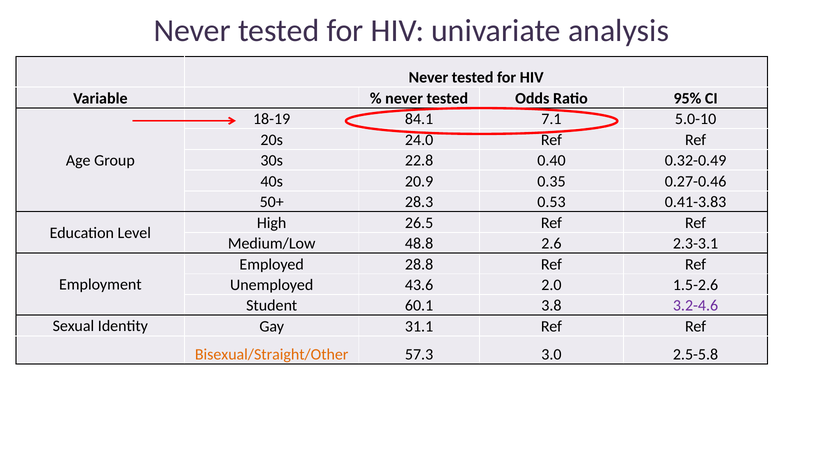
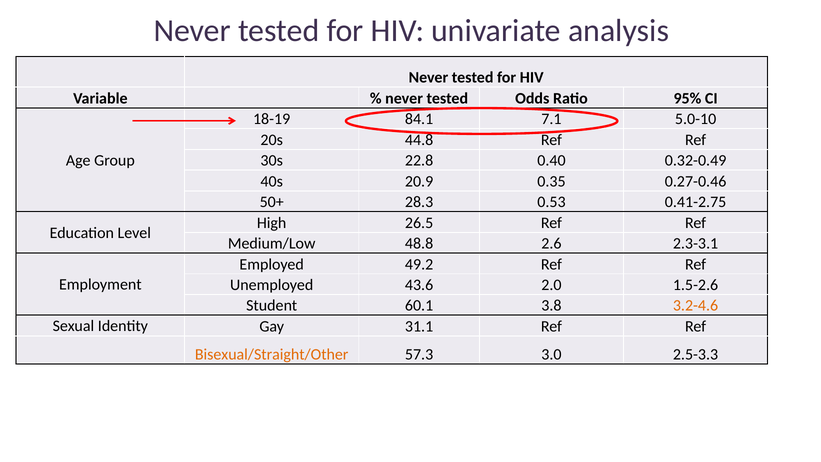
24.0: 24.0 -> 44.8
0.41-3.83: 0.41-3.83 -> 0.41-2.75
28.8: 28.8 -> 49.2
3.2-4.6 colour: purple -> orange
2.5-5.8: 2.5-5.8 -> 2.5-3.3
